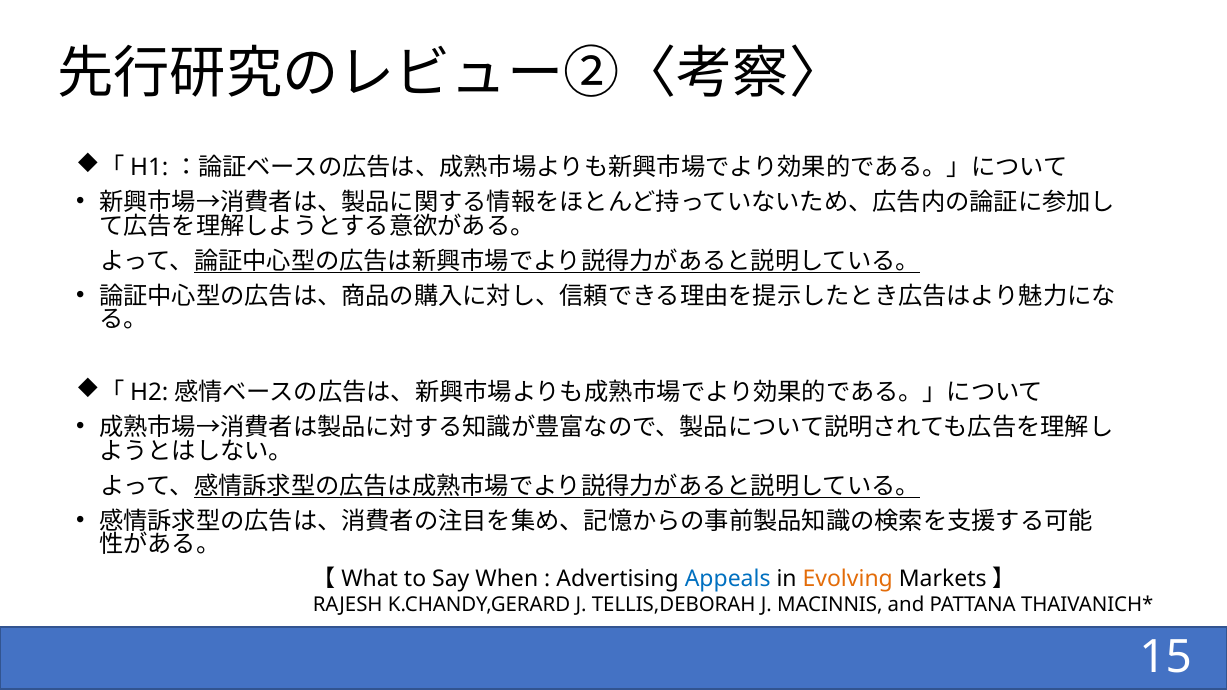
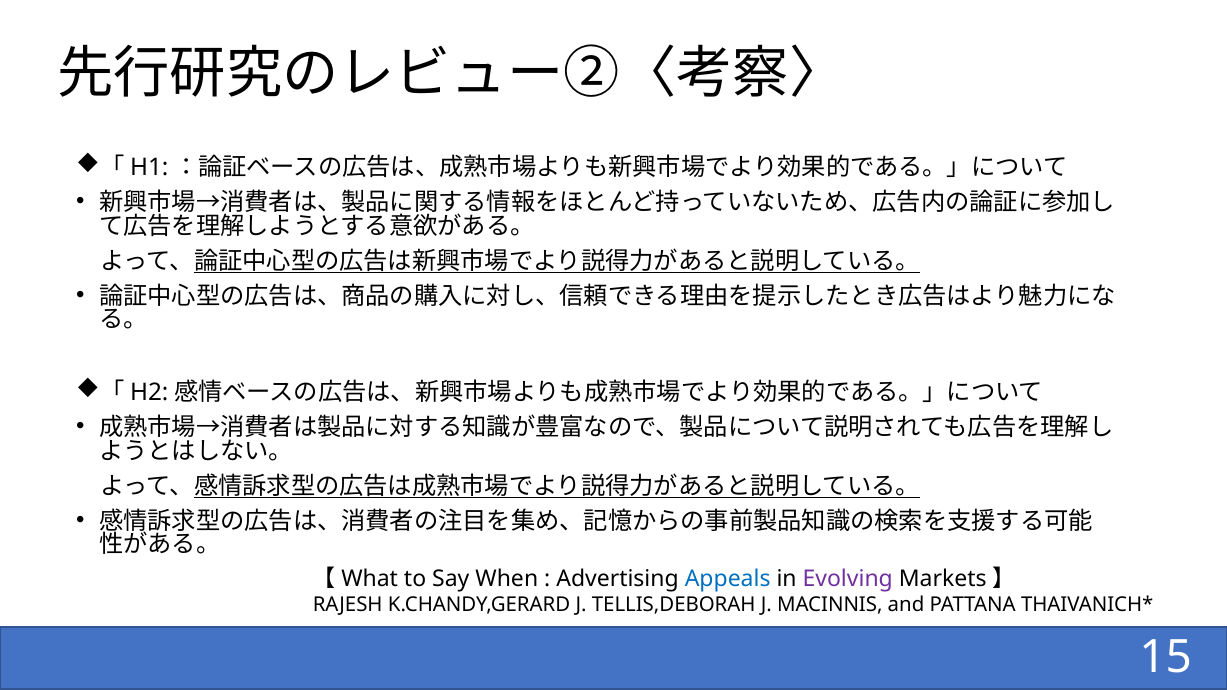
Evolving colour: orange -> purple
